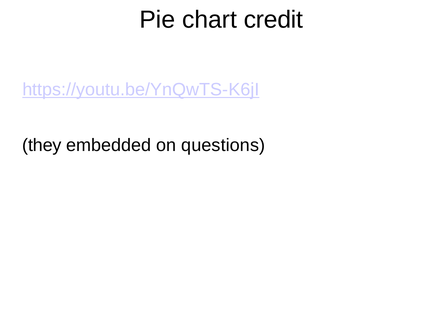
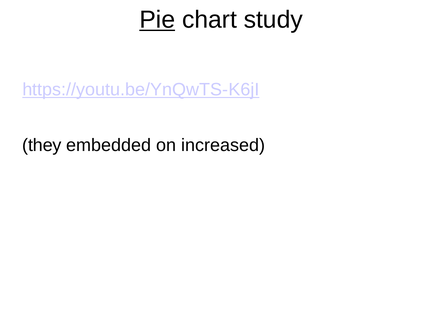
Pie underline: none -> present
credit: credit -> study
questions: questions -> increased
